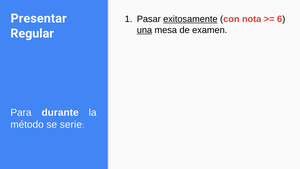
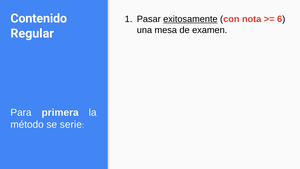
Presentar: Presentar -> Contenido
una underline: present -> none
durante: durante -> primera
